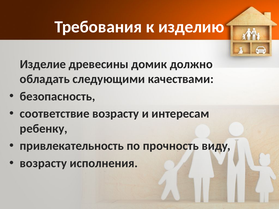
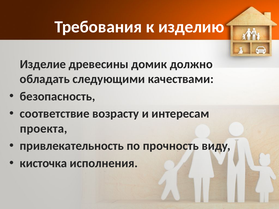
ребенку: ребенку -> проекта
возрасту at (43, 163): возрасту -> кисточка
